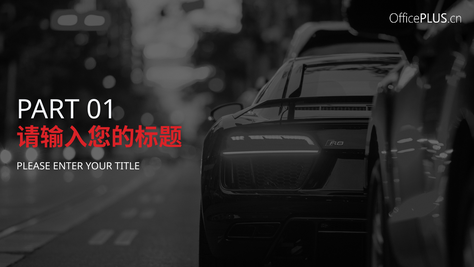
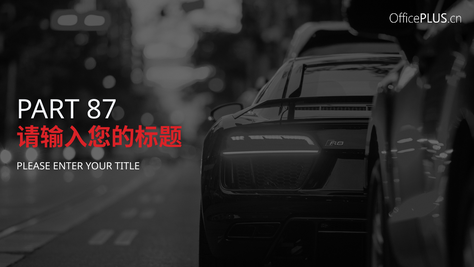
01: 01 -> 87
